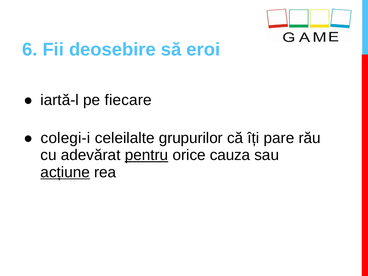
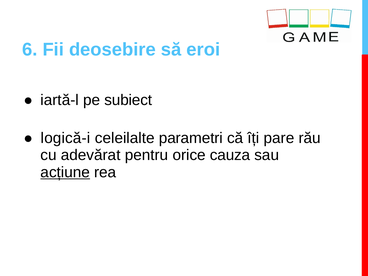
fiecare: fiecare -> subiect
colegi-i: colegi-i -> logică-i
grupurilor: grupurilor -> parametri
pentru underline: present -> none
